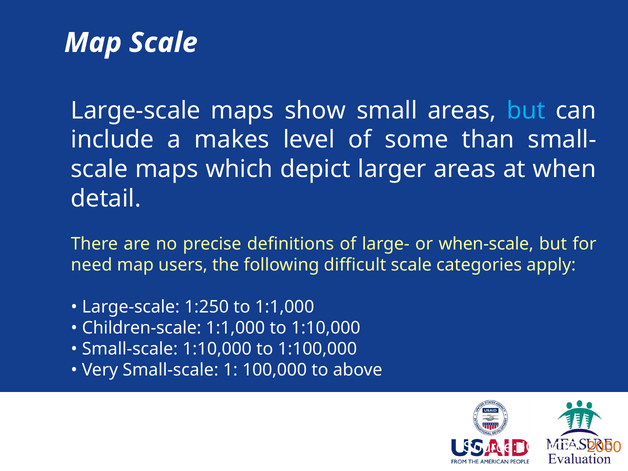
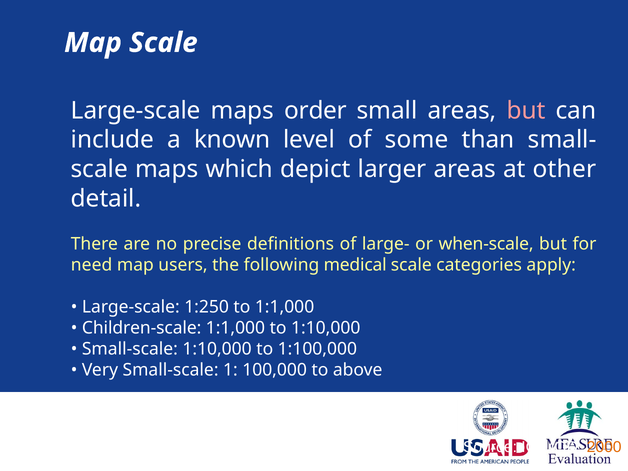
show: show -> order
but at (526, 111) colour: light blue -> pink
makes: makes -> known
when: when -> other
difficult: difficult -> medical
